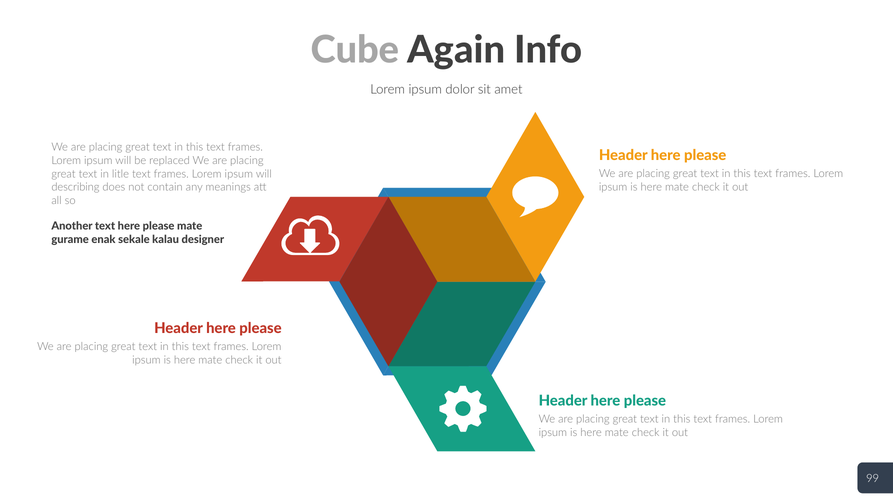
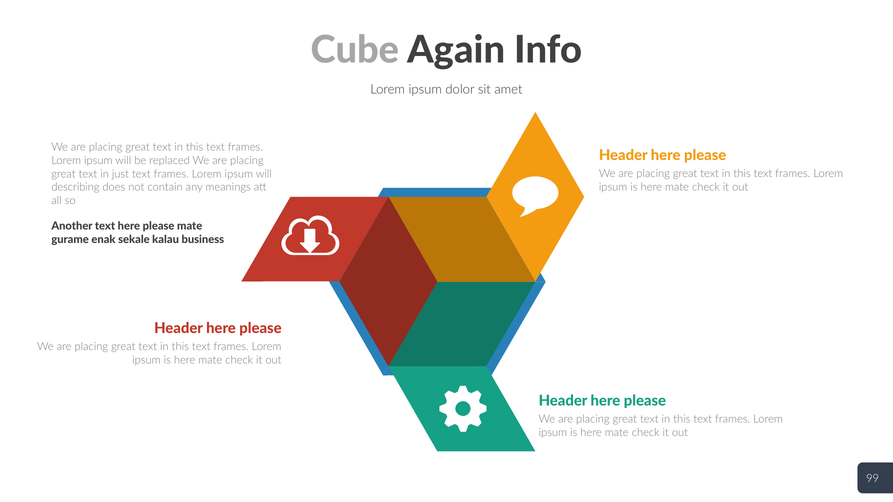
litle: litle -> just
designer: designer -> business
